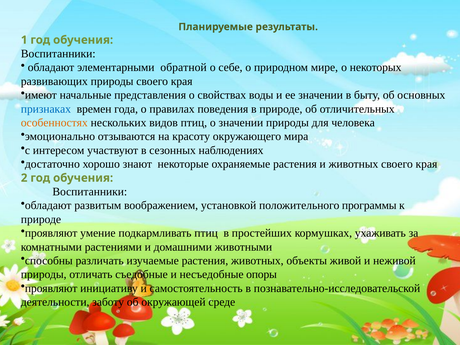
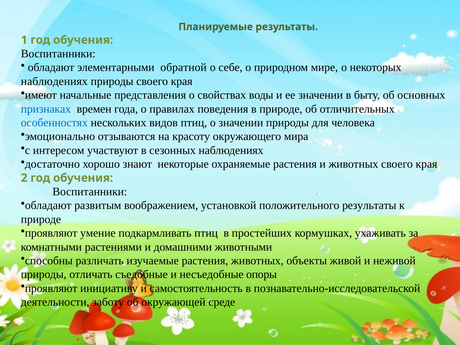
развивающих at (54, 81): развивающих -> наблюдениях
особенностях colour: orange -> blue
положительного программы: программы -> результаты
